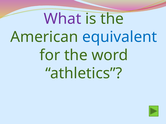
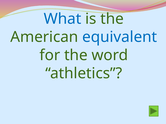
What colour: purple -> blue
